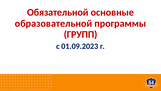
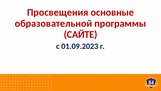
Обязательной: Обязательной -> Просвещения
ГРУПП: ГРУПП -> САЙТЕ
